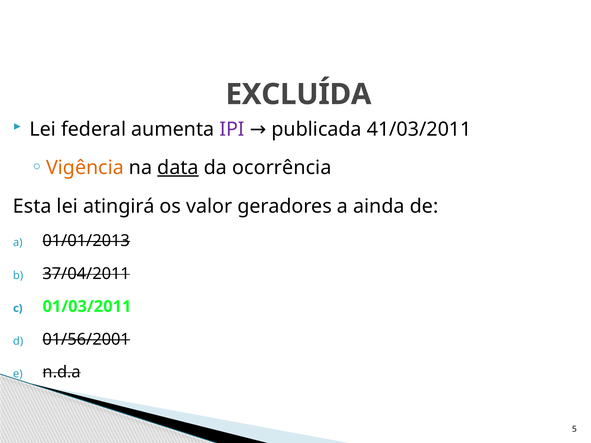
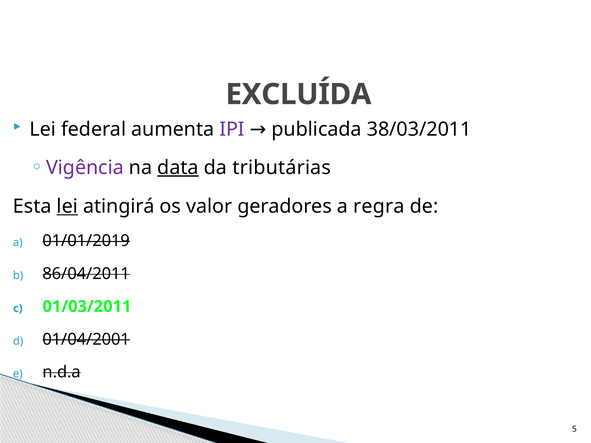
41/03/2011: 41/03/2011 -> 38/03/2011
Vigência colour: orange -> purple
ocorrência: ocorrência -> tributárias
lei at (67, 206) underline: none -> present
ainda: ainda -> regra
01/01/2013: 01/01/2013 -> 01/01/2019
37/04/2011: 37/04/2011 -> 86/04/2011
01/56/2001: 01/56/2001 -> 01/04/2001
